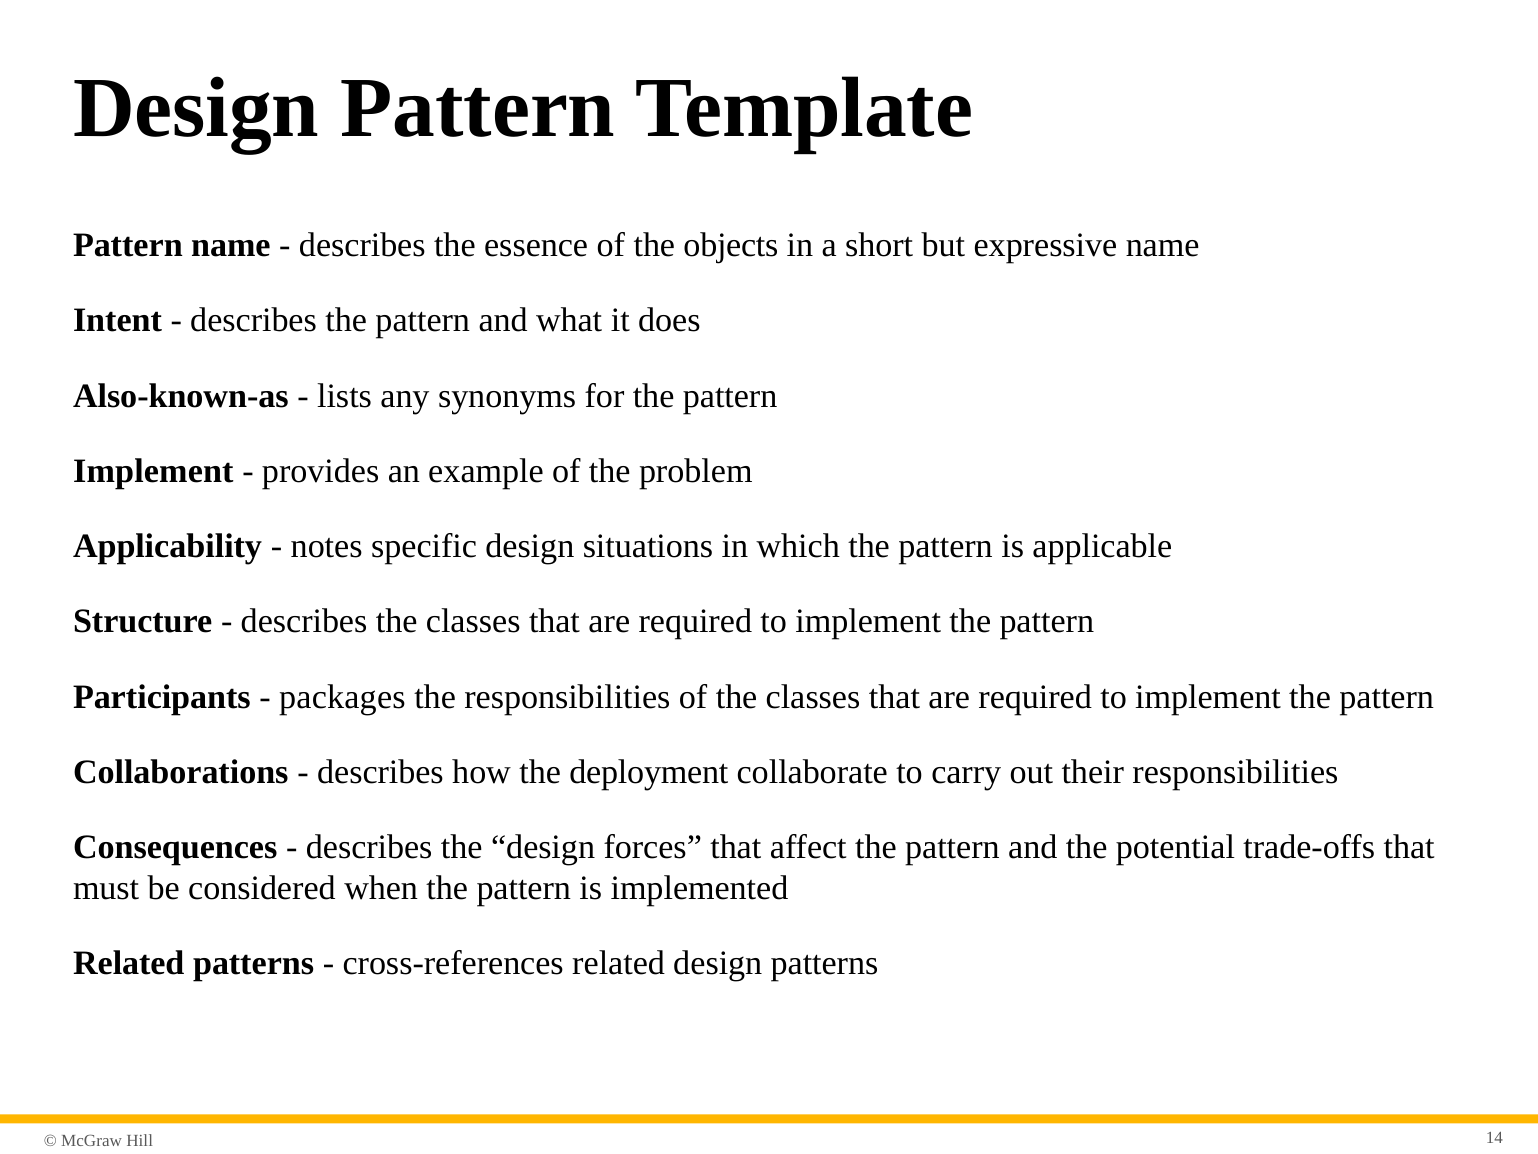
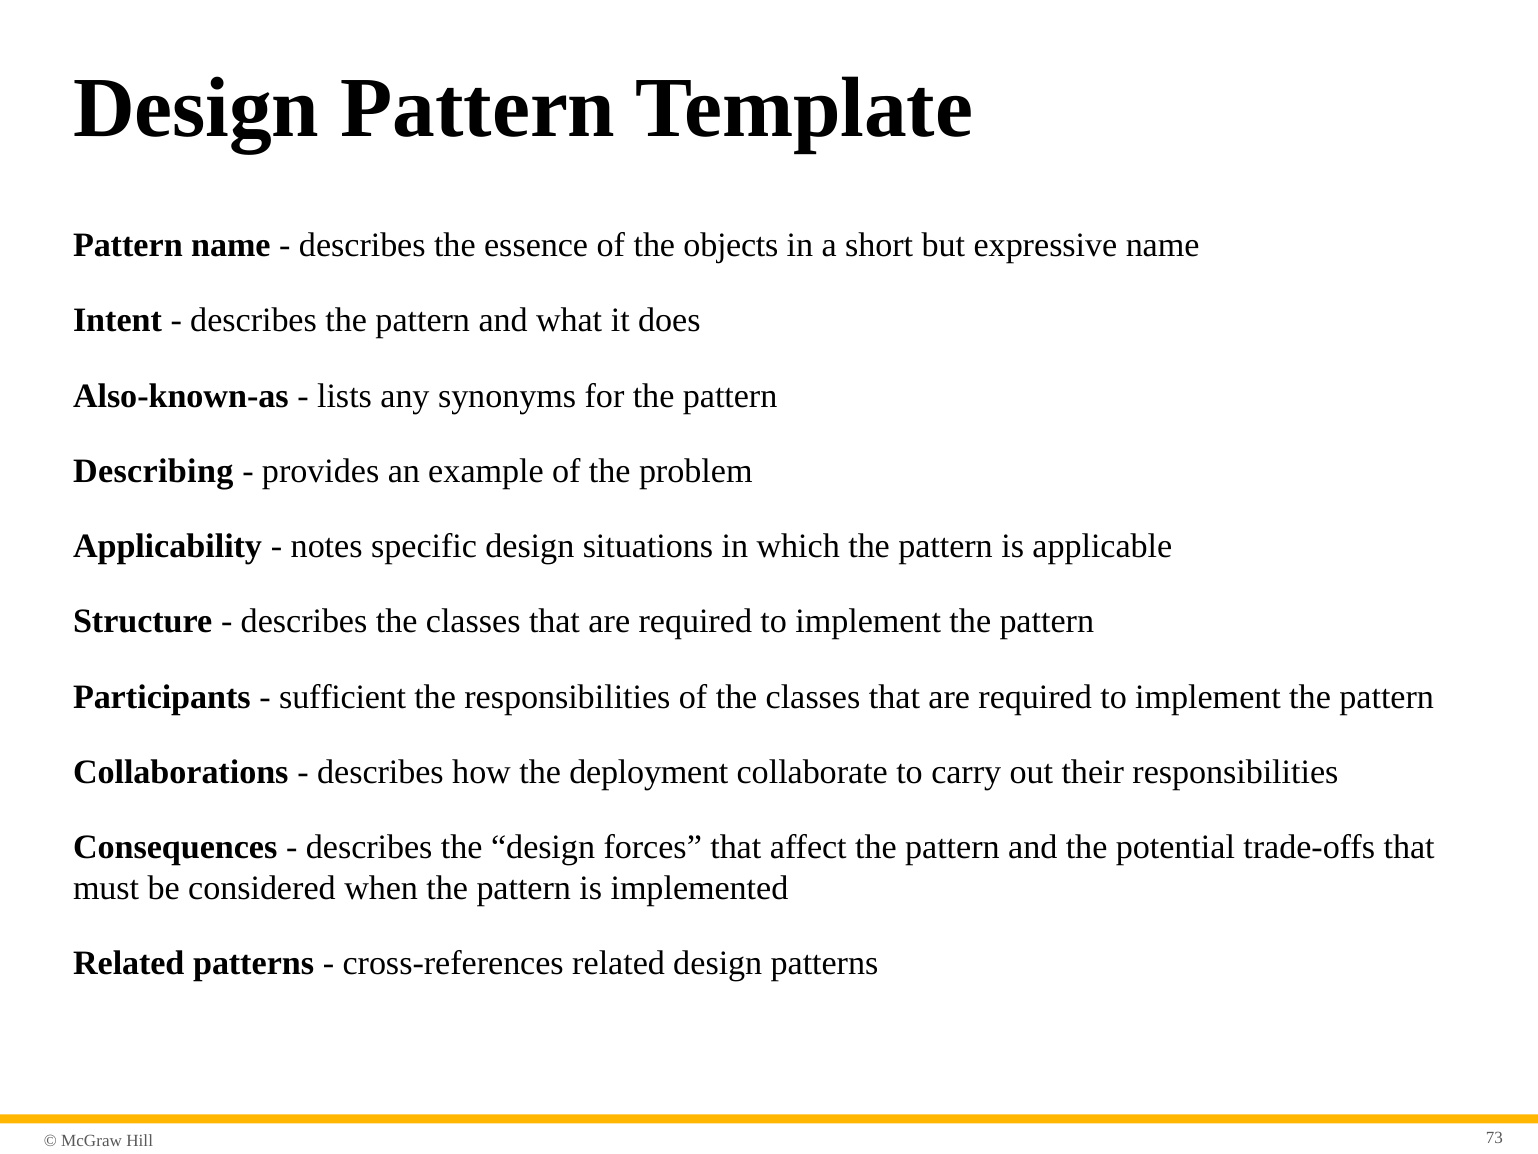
Implement at (153, 471): Implement -> Describing
packages: packages -> sufficient
14: 14 -> 73
